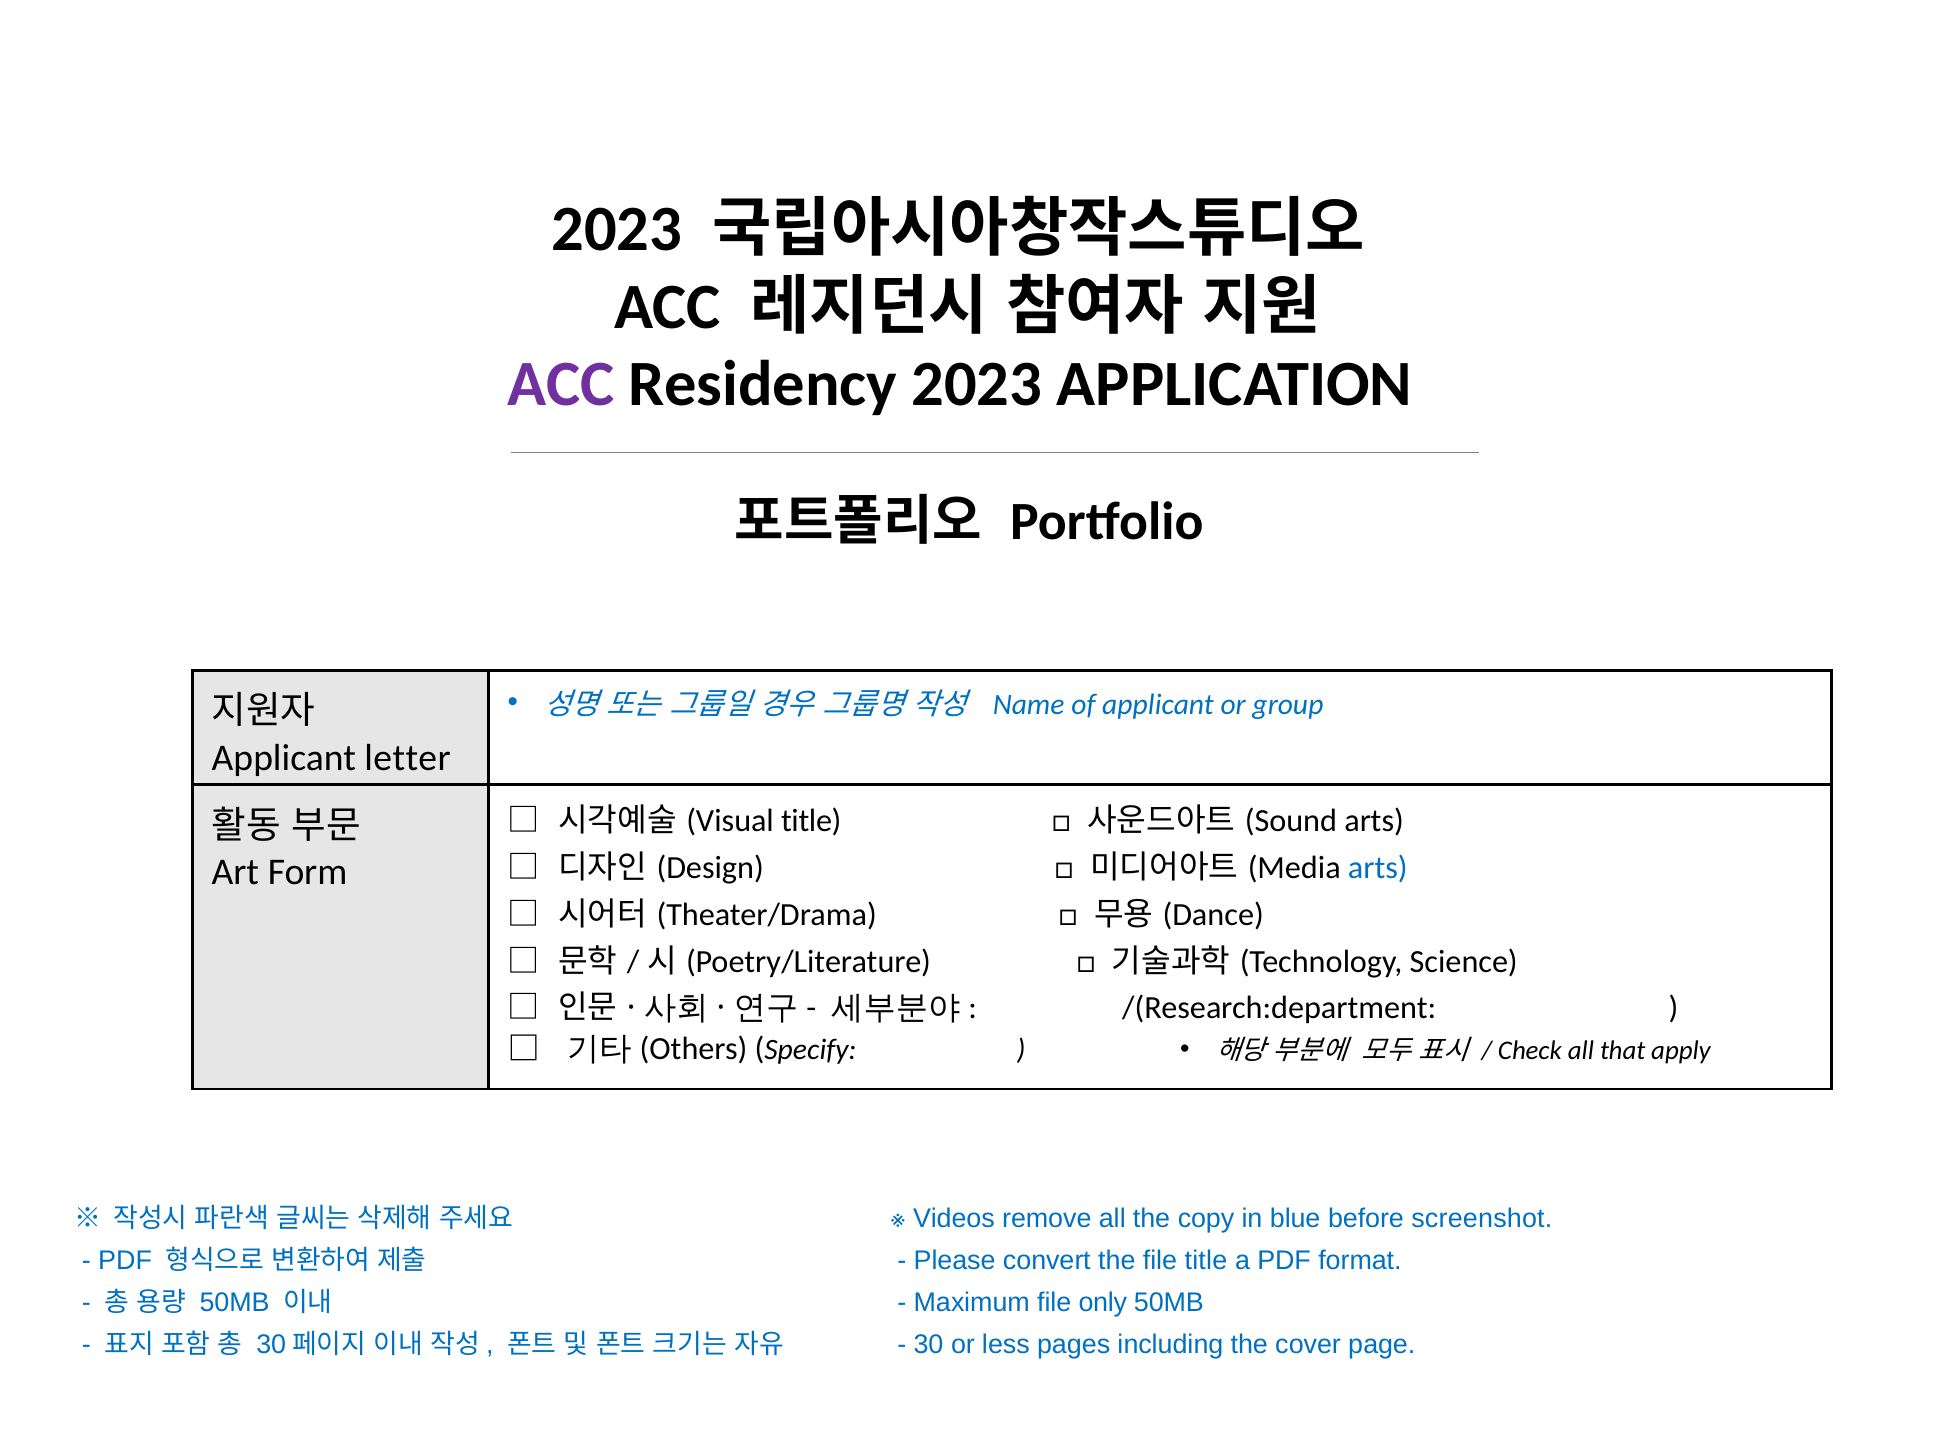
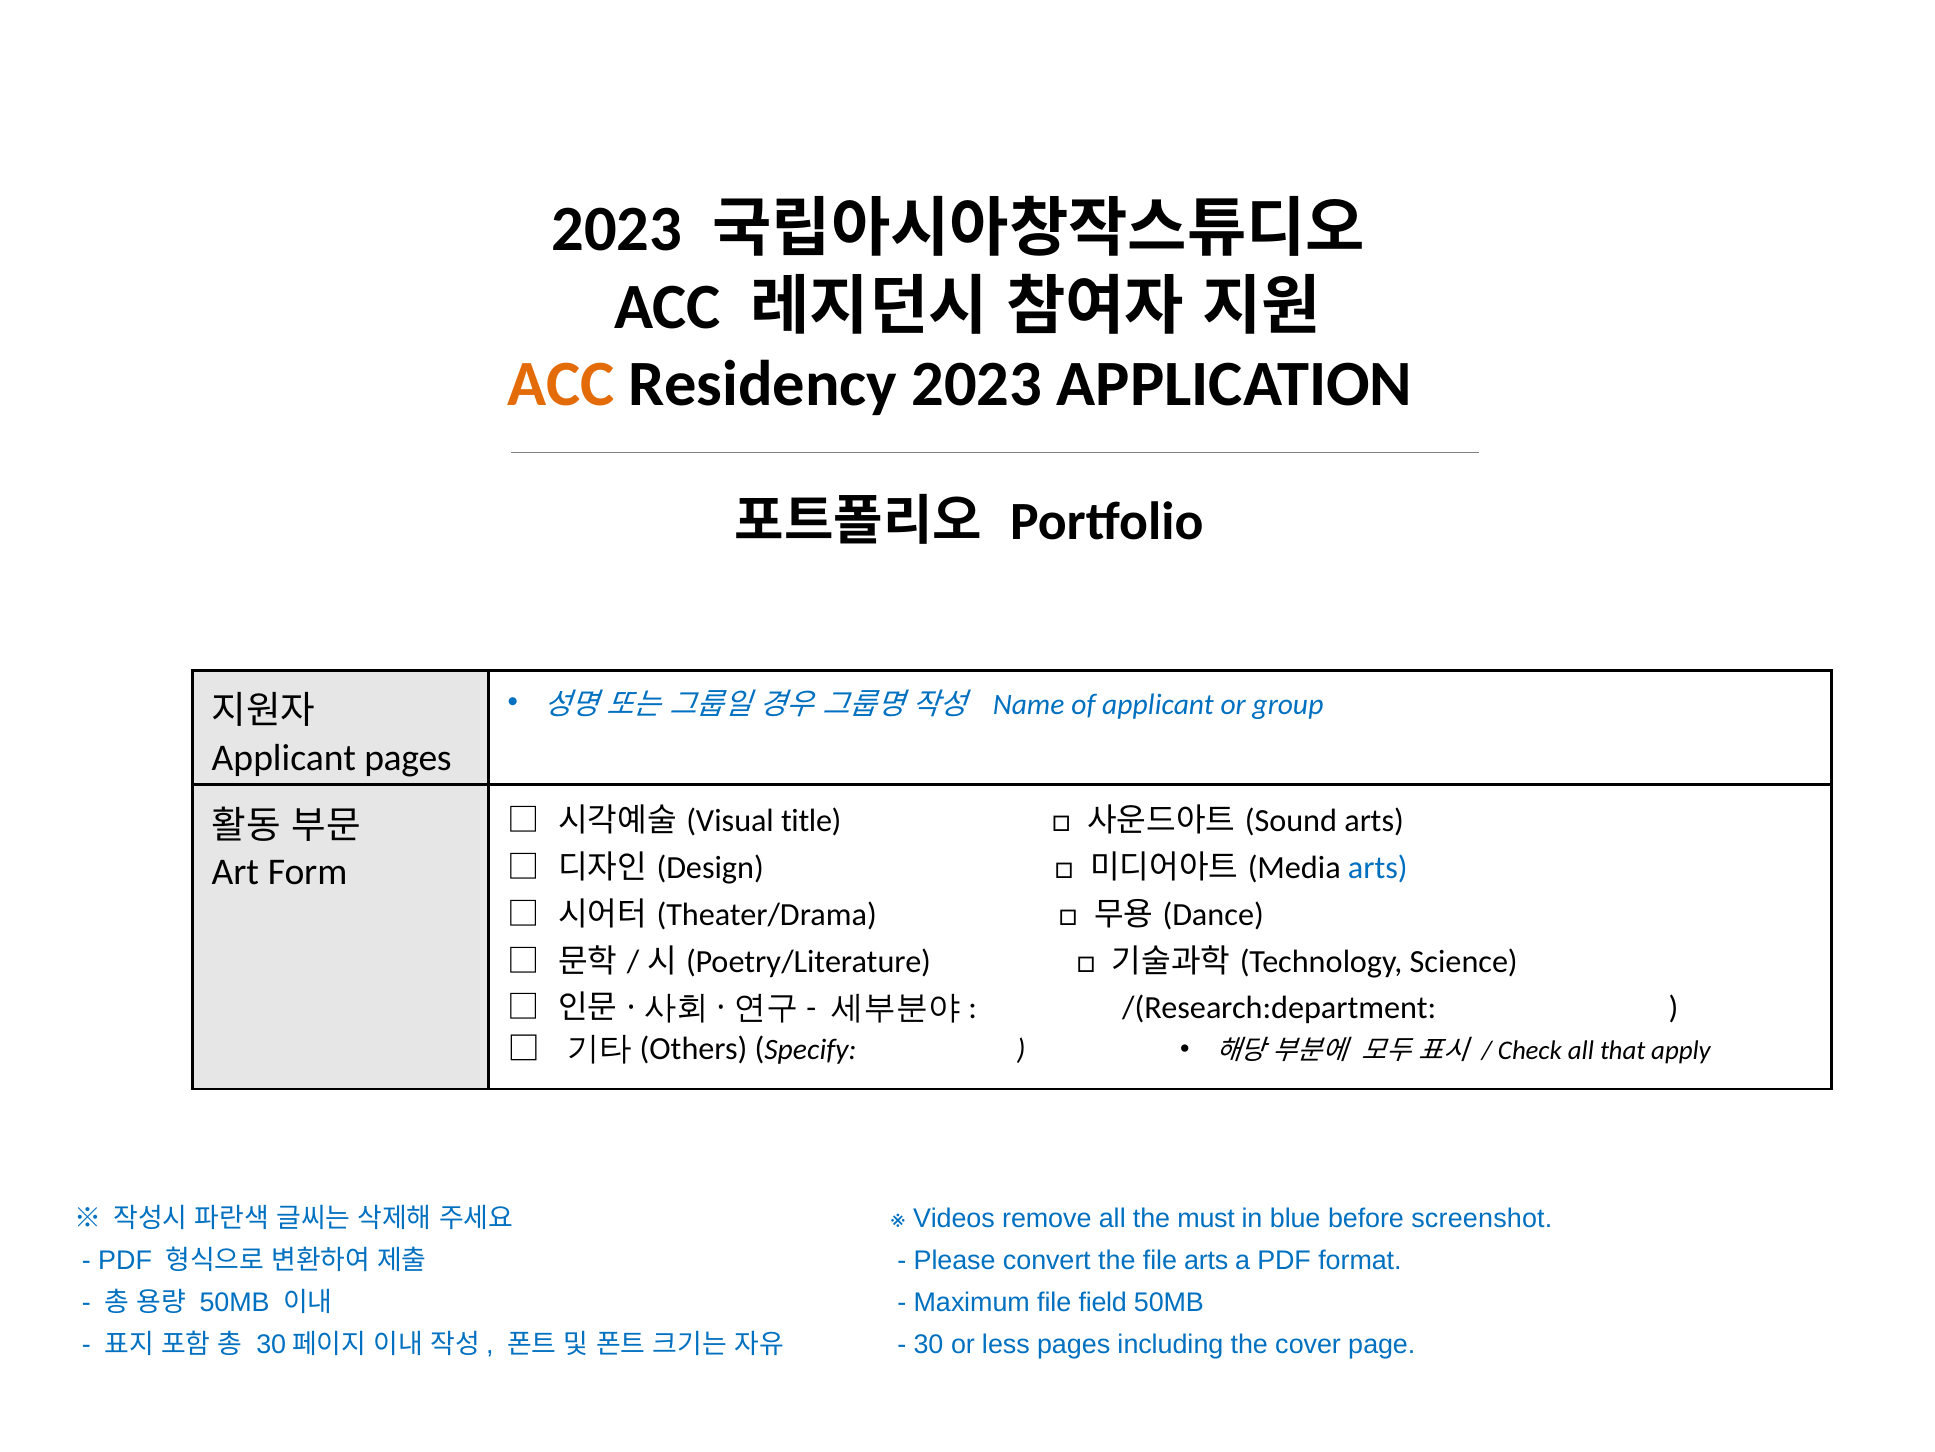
ACC at (561, 384) colour: purple -> orange
Applicant letter: letter -> pages
copy: copy -> must
file title: title -> arts
only: only -> field
